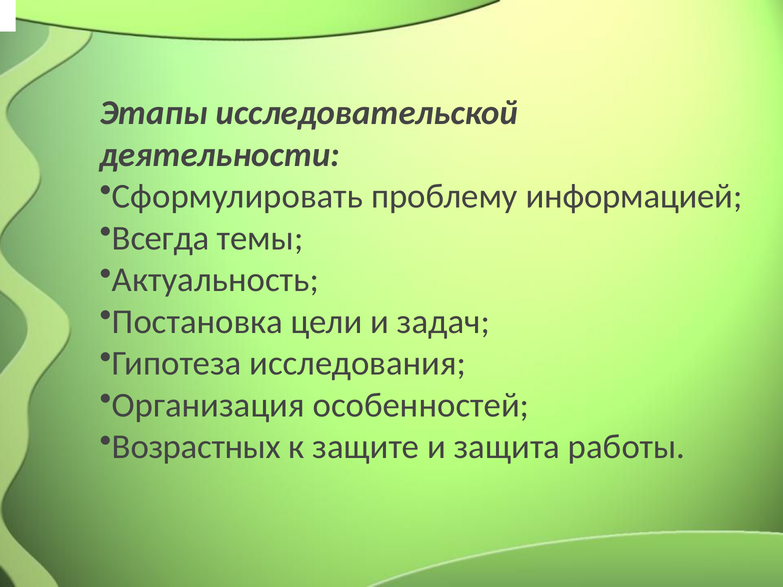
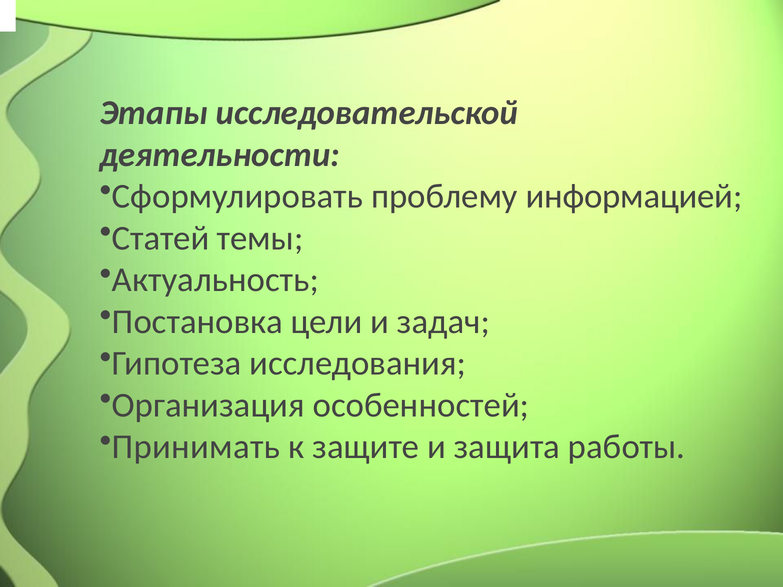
Всегда: Всегда -> Статей
Возрастных: Возрастных -> Принимать
